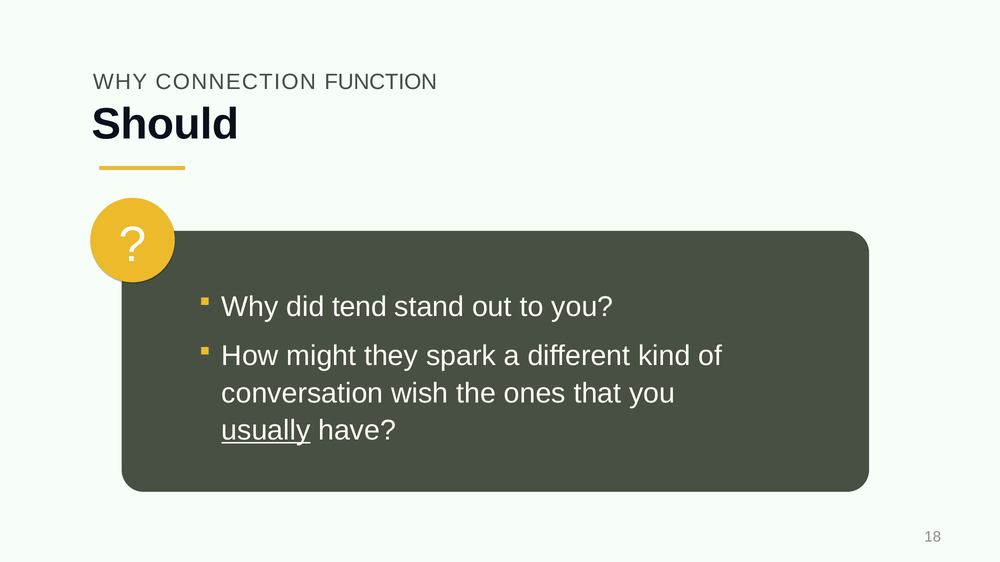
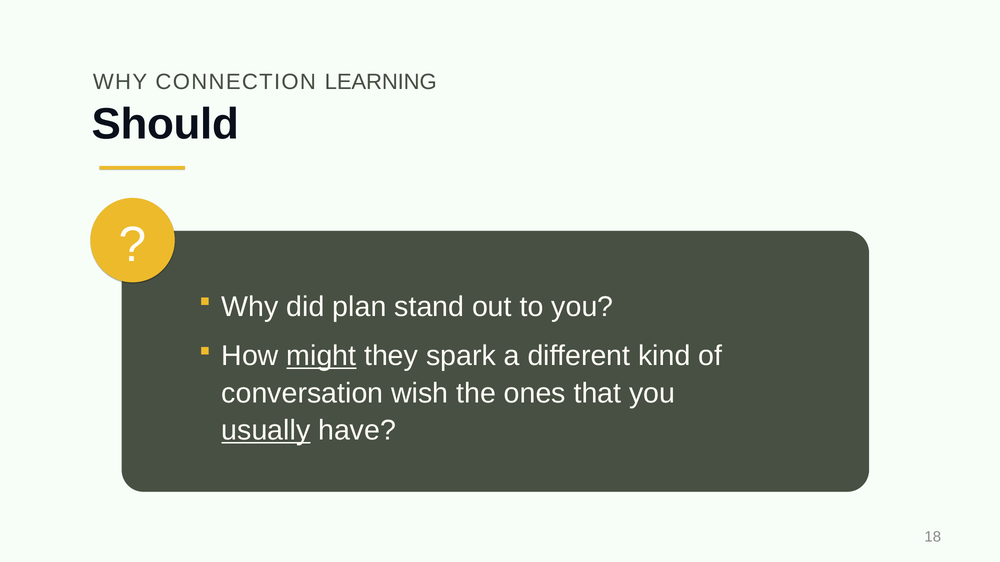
FUNCTION: FUNCTION -> LEARNING
tend: tend -> plan
might underline: none -> present
